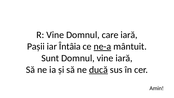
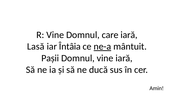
Pașii: Pașii -> Lasă
Sunt: Sunt -> Pașii
ducă underline: present -> none
